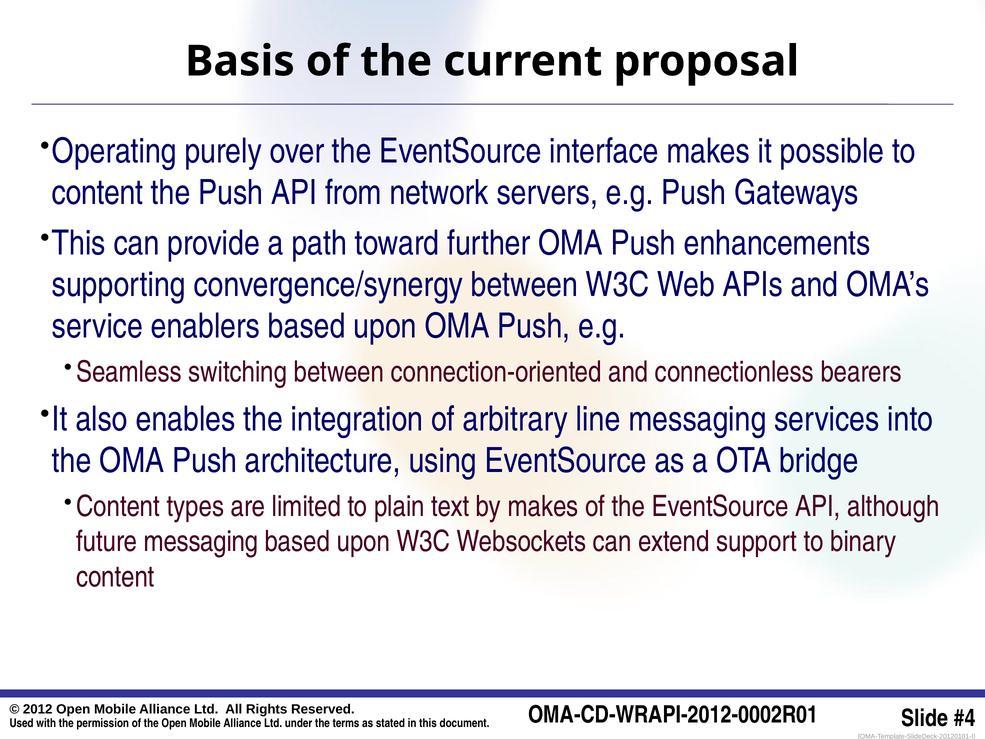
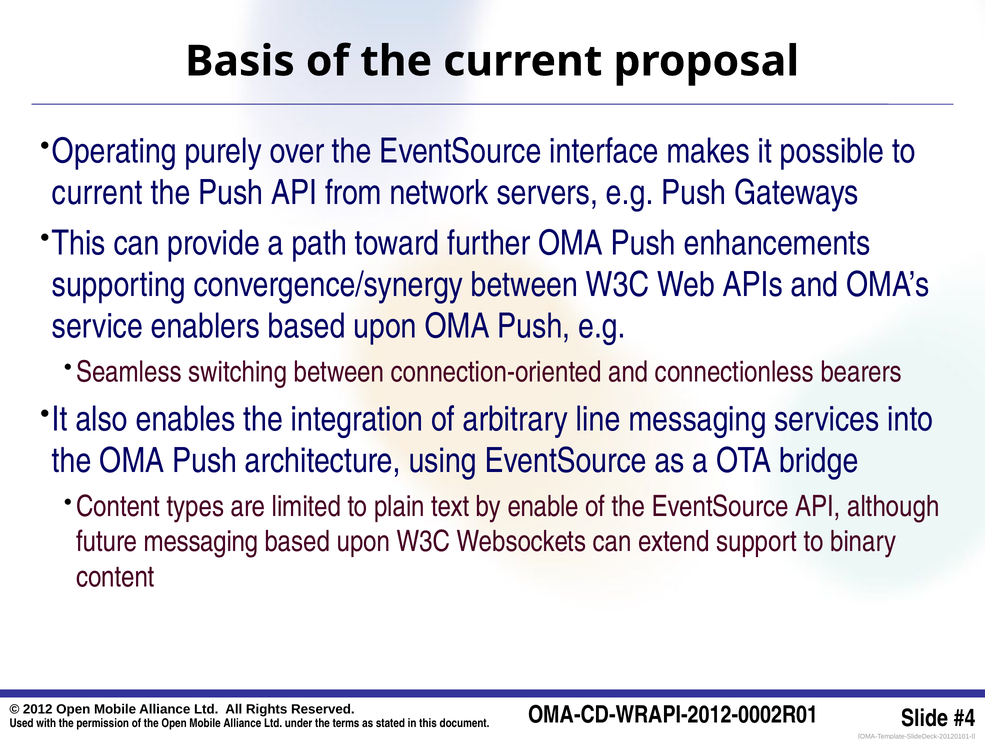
content at (98, 193): content -> current
by makes: makes -> enable
